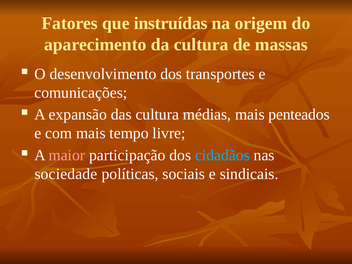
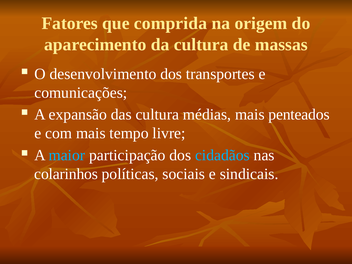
instruídas: instruídas -> comprida
maior colour: pink -> light blue
sociedade: sociedade -> colarinhos
